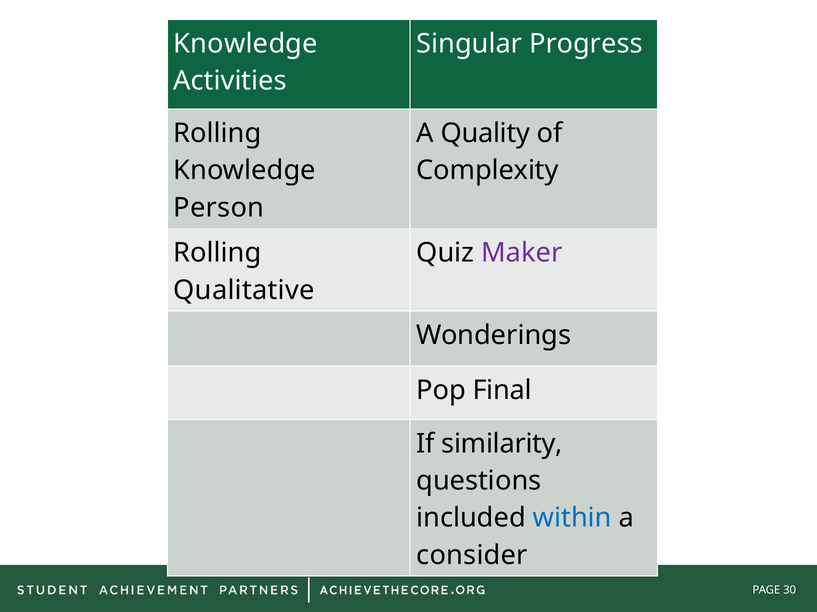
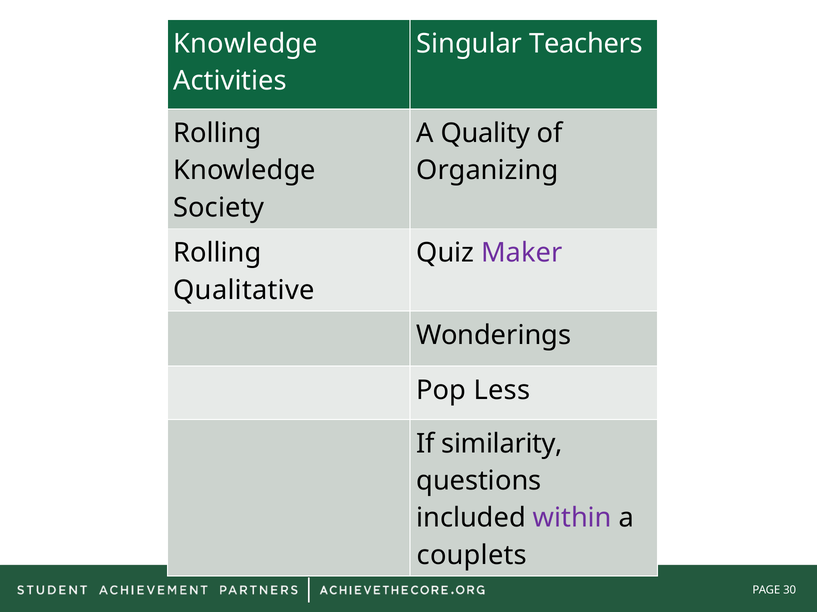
Progress: Progress -> Teachers
Complexity: Complexity -> Organizing
Person: Person -> Society
Final: Final -> Less
within colour: blue -> purple
consider: consider -> couplets
